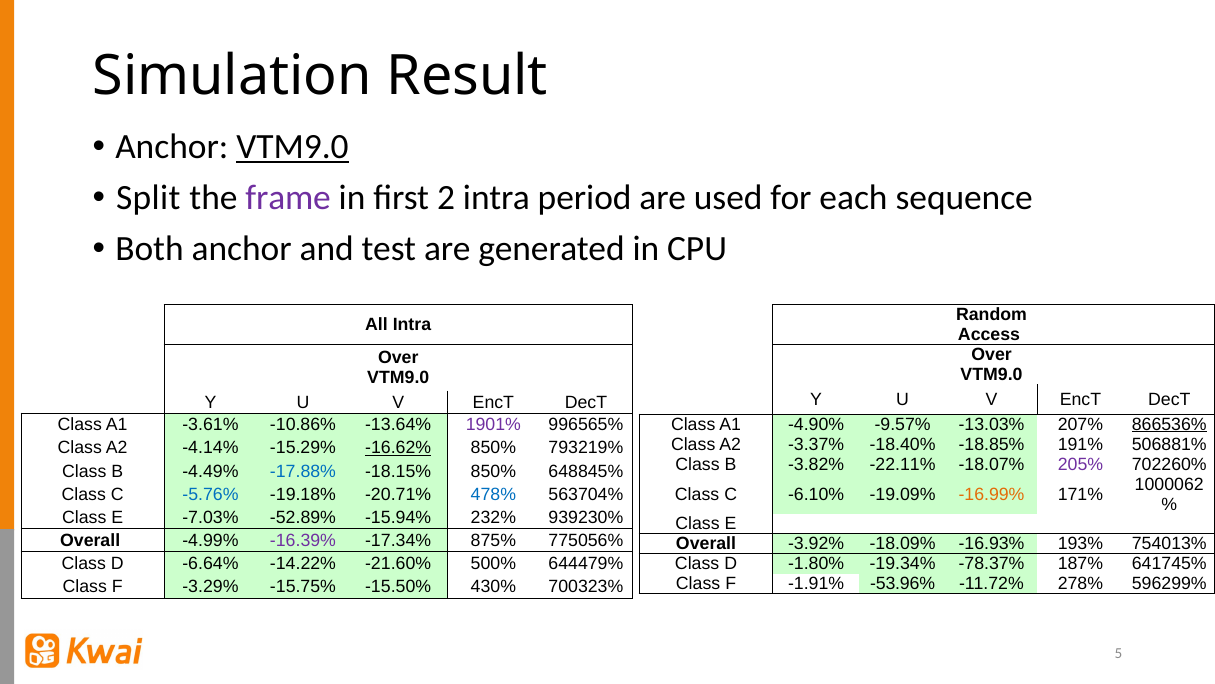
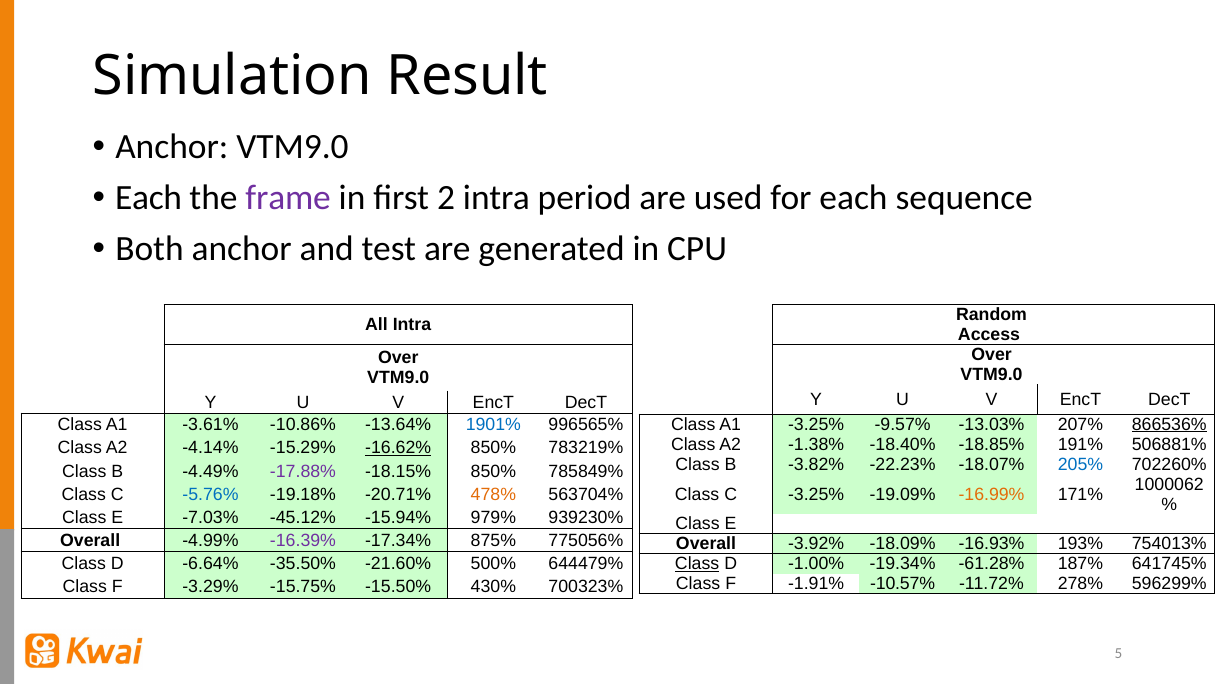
VTM9.0 at (292, 147) underline: present -> none
Split at (148, 198): Split -> Each
A1 -4.90%: -4.90% -> -3.25%
1901% colour: purple -> blue
-3.37%: -3.37% -> -1.38%
793219%: 793219% -> 783219%
-22.11%: -22.11% -> -22.23%
205% colour: purple -> blue
-17.88% colour: blue -> purple
648845%: 648845% -> 785849%
C -6.10%: -6.10% -> -3.25%
478% colour: blue -> orange
-52.89%: -52.89% -> -45.12%
232%: 232% -> 979%
-14.22%: -14.22% -> -35.50%
Class at (697, 564) underline: none -> present
-1.80%: -1.80% -> -1.00%
-78.37%: -78.37% -> -61.28%
-53.96%: -53.96% -> -10.57%
